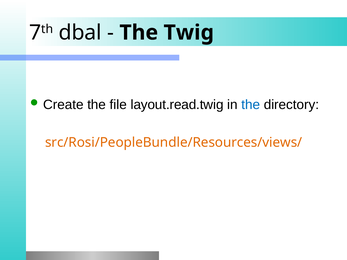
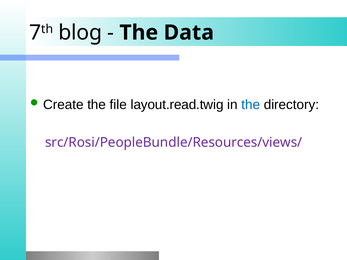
dbal: dbal -> blog
Twig: Twig -> Data
src/Rosi/PeopleBundle/Resources/views/ colour: orange -> purple
